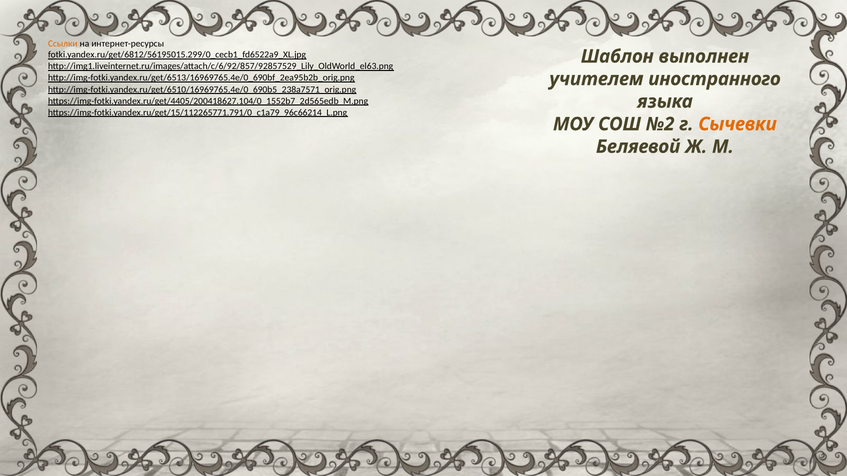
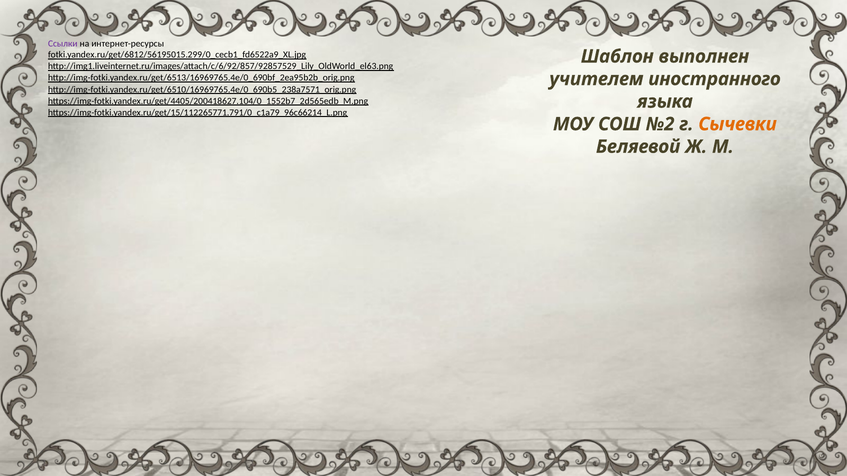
Ссылки colour: orange -> purple
